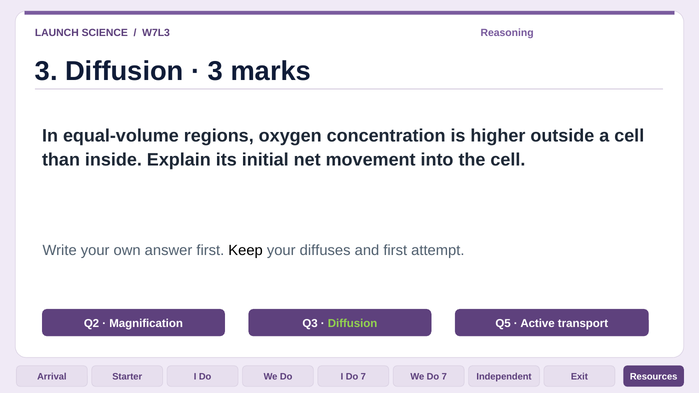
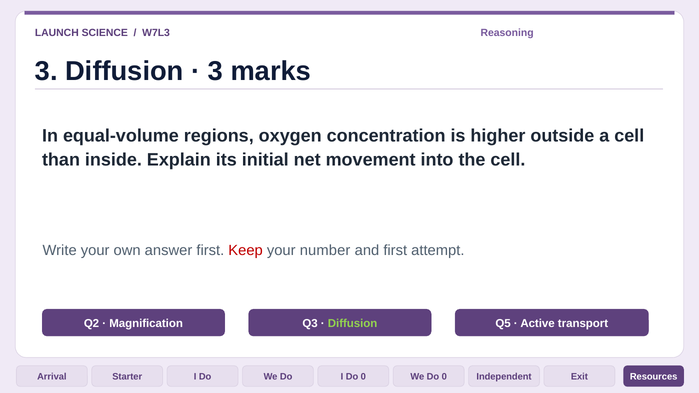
Keep colour: black -> red
diffuses: diffuses -> number
I Do 7: 7 -> 0
We Do 7: 7 -> 0
